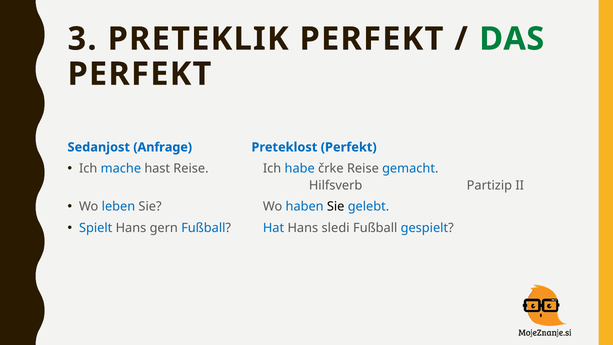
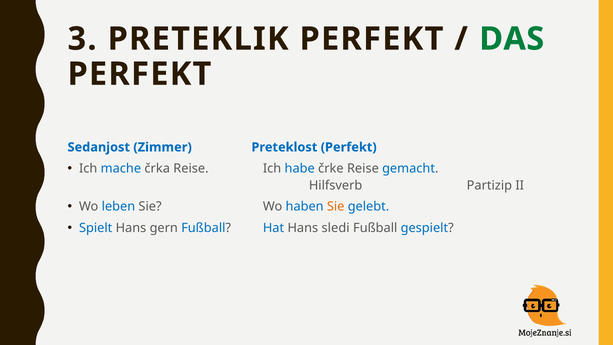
Anfrage: Anfrage -> Zimmer
hast: hast -> črka
Sie at (336, 207) colour: black -> orange
